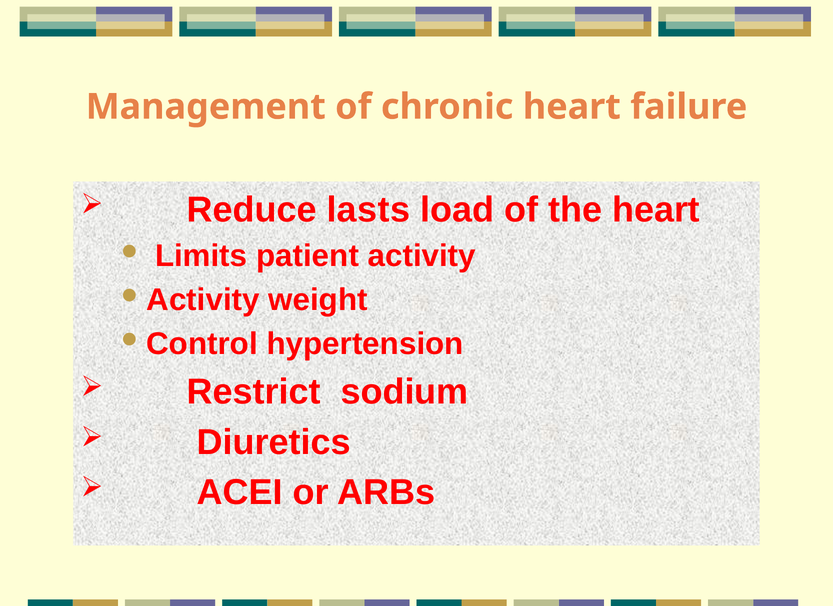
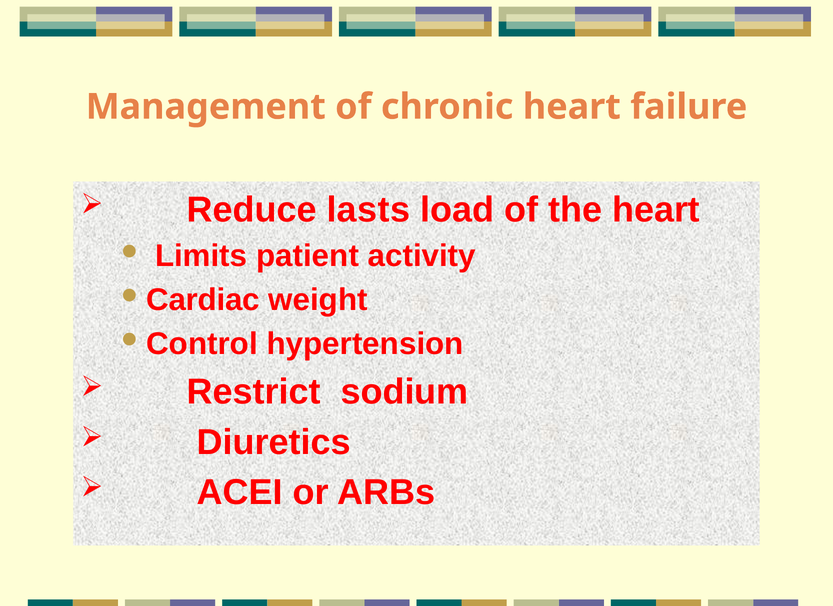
Activity at (203, 300): Activity -> Cardiac
